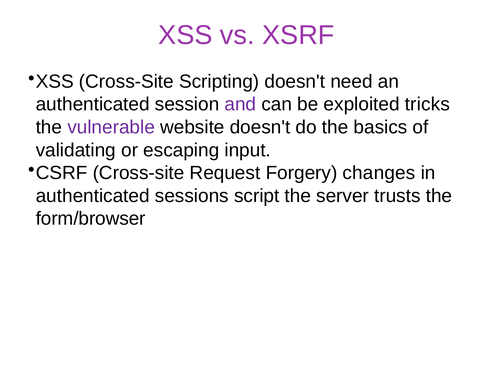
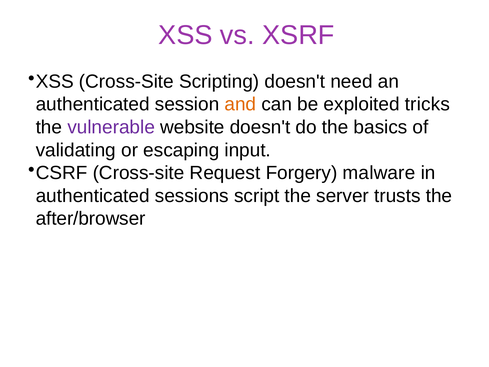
and colour: purple -> orange
changes: changes -> malware
form/browser: form/browser -> after/browser
